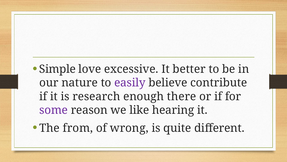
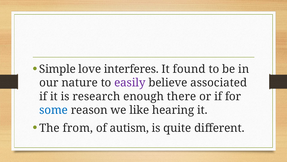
excessive: excessive -> interferes
better: better -> found
contribute: contribute -> associated
some colour: purple -> blue
wrong: wrong -> autism
